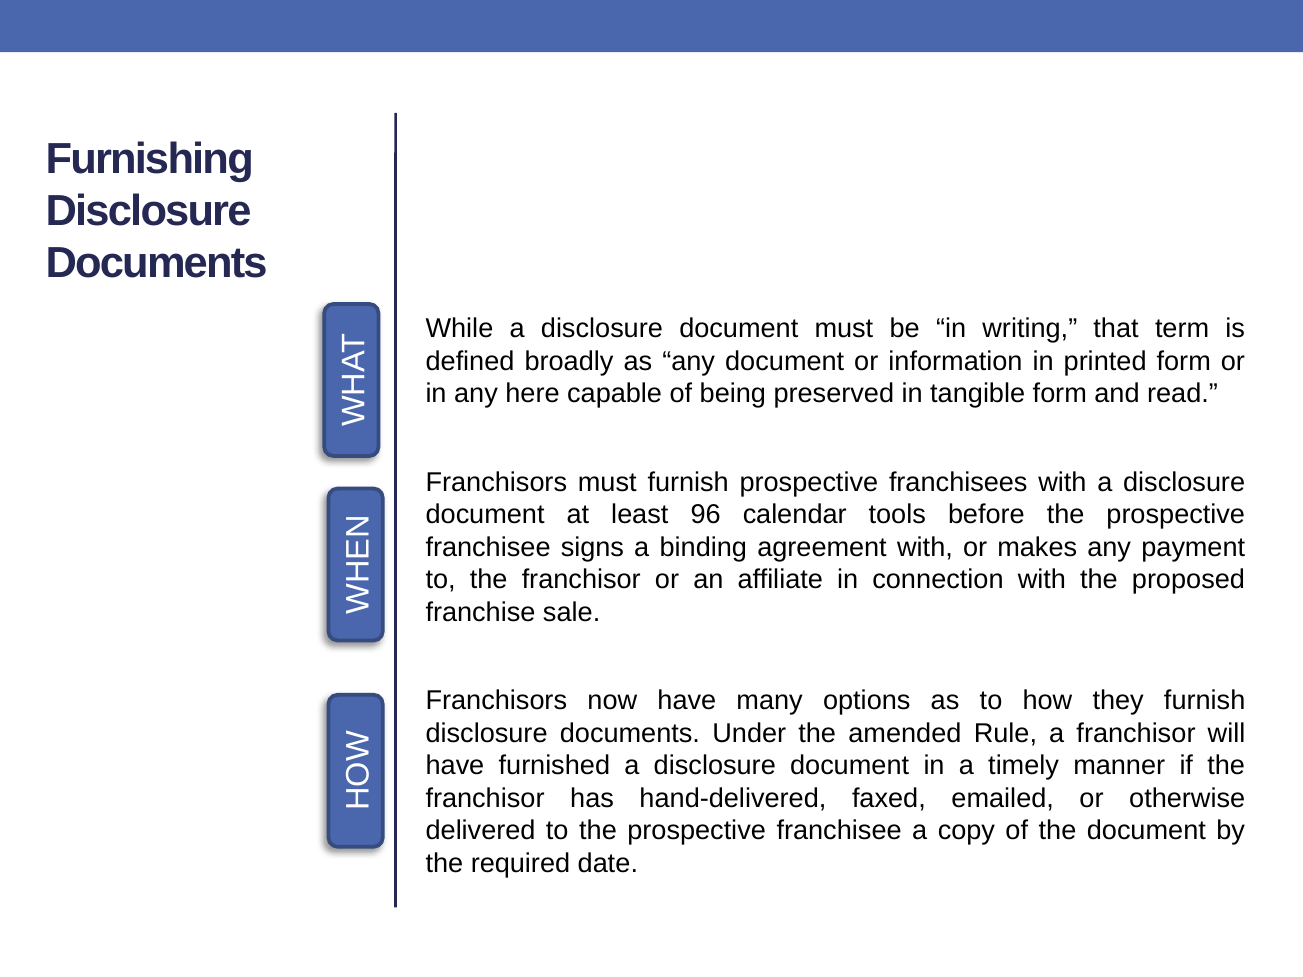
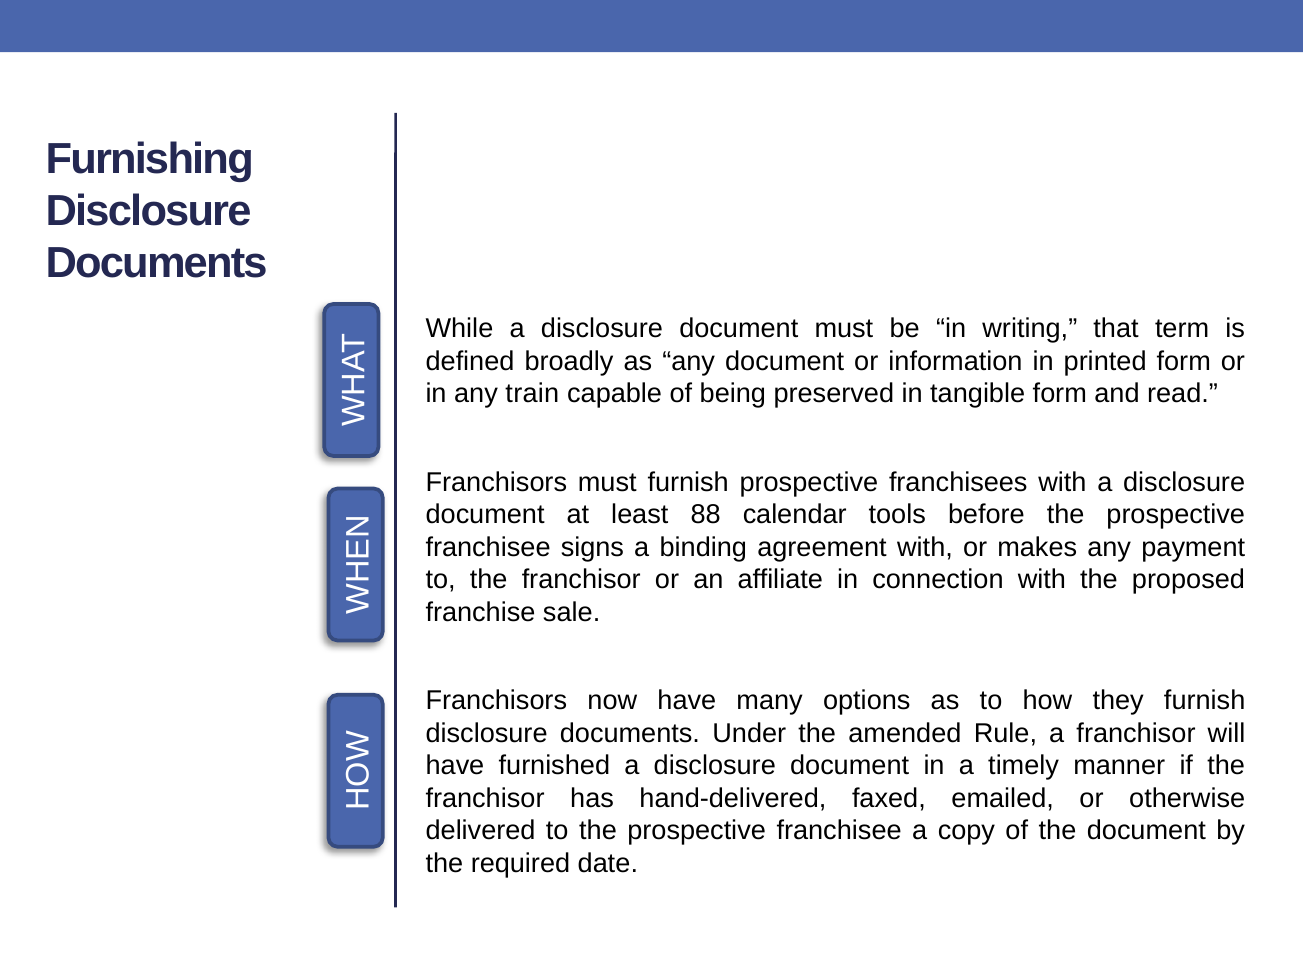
here: here -> train
96: 96 -> 88
